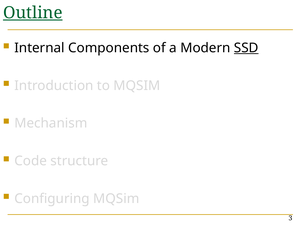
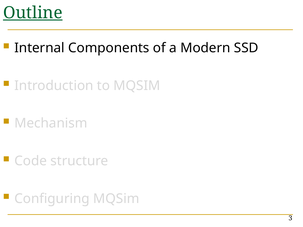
SSD underline: present -> none
